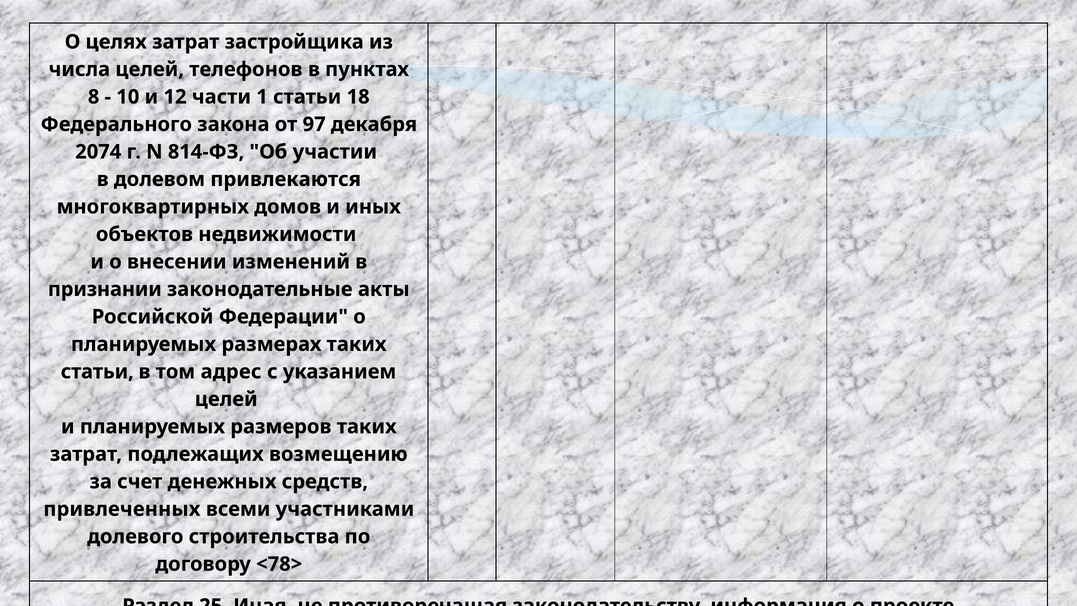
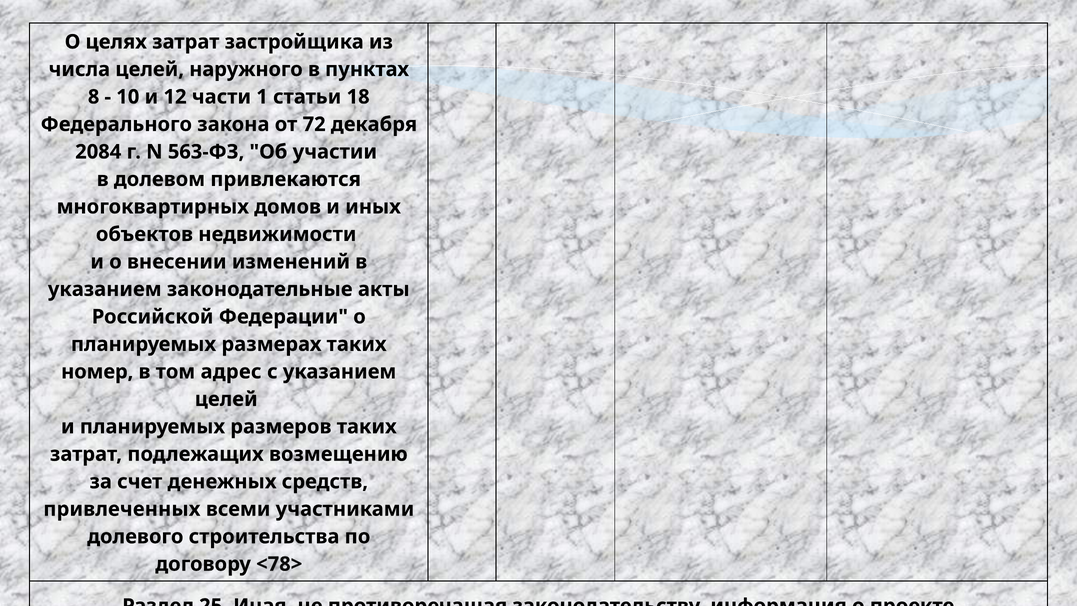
телефонов: телефонов -> наружного
97: 97 -> 72
2074: 2074 -> 2084
814-ФЗ: 814-ФЗ -> 563-ФЗ
признании at (105, 289): признании -> указанием
статьи at (97, 372): статьи -> номер
